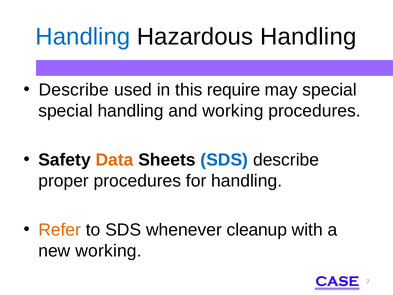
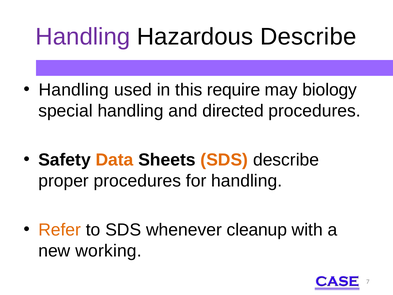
Handling at (83, 37) colour: blue -> purple
Hazardous Handling: Handling -> Describe
Describe at (74, 90): Describe -> Handling
may special: special -> biology
and working: working -> directed
SDS at (224, 160) colour: blue -> orange
